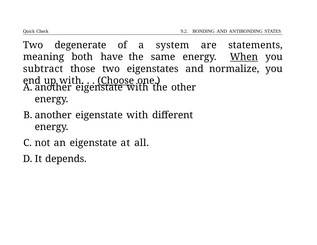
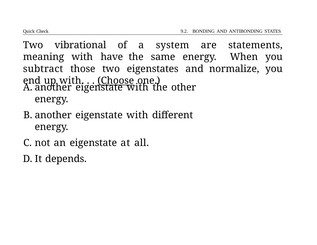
degenerate: degenerate -> vibrational
meaning both: both -> with
When underline: present -> none
